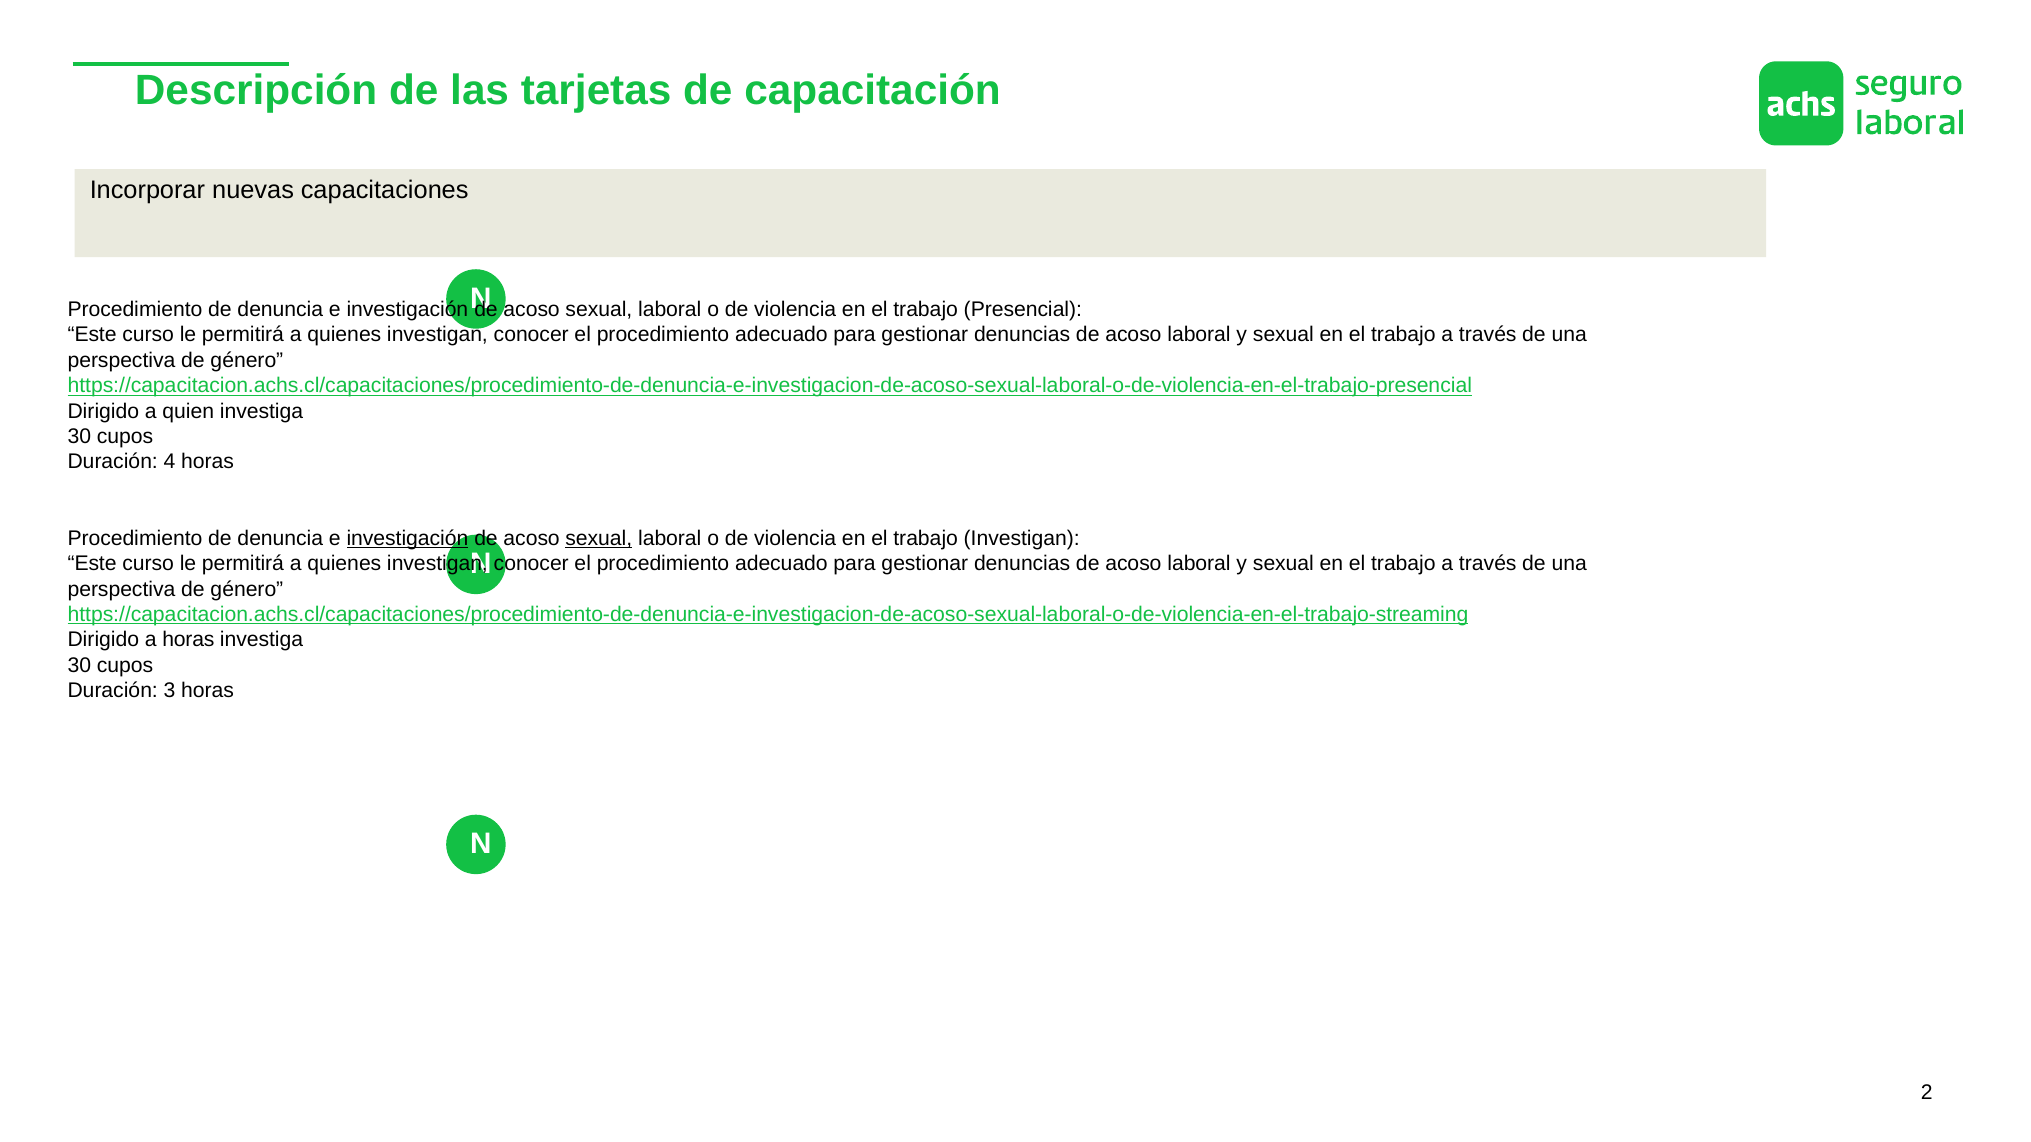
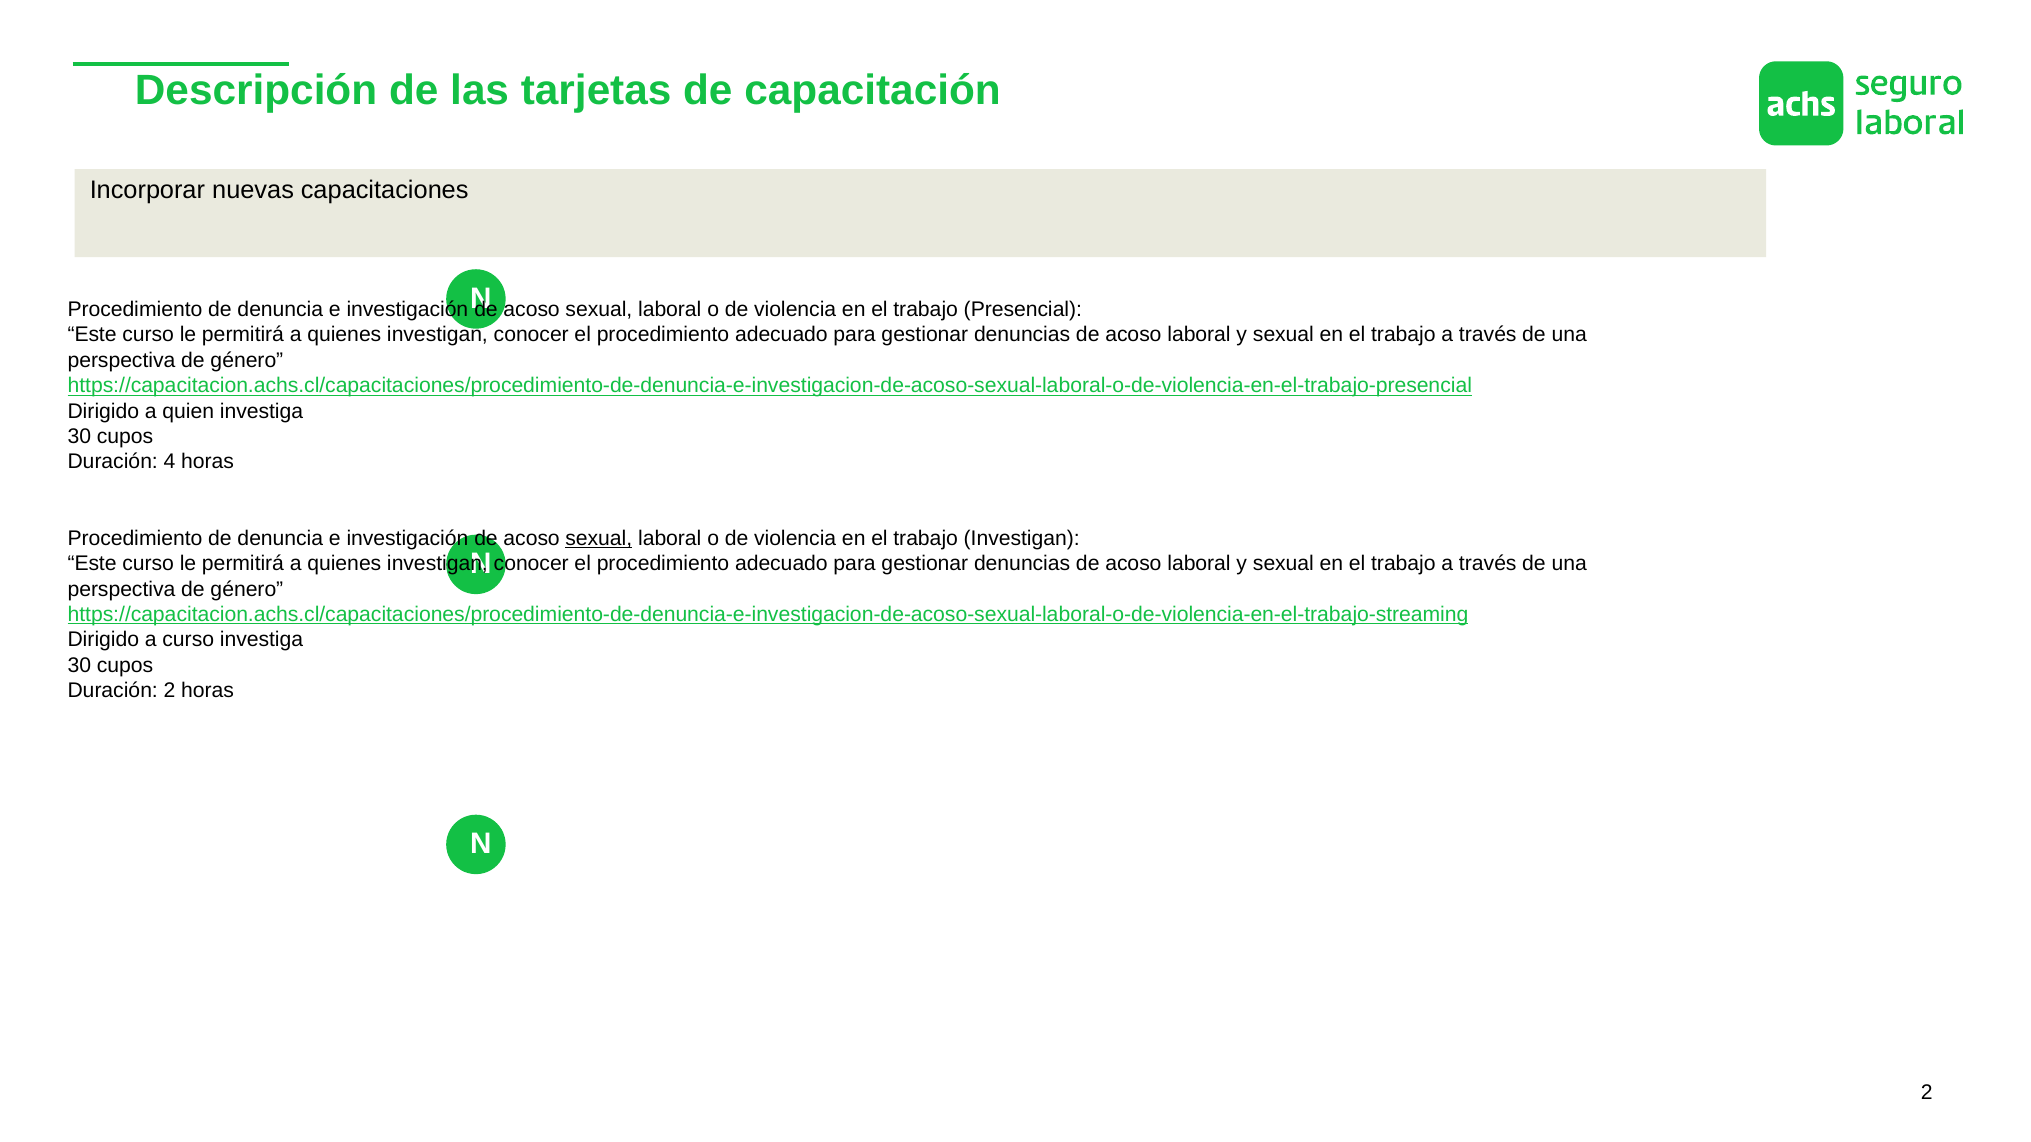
investigación at (407, 538) underline: present -> none
a horas: horas -> curso
Duración 3: 3 -> 2
